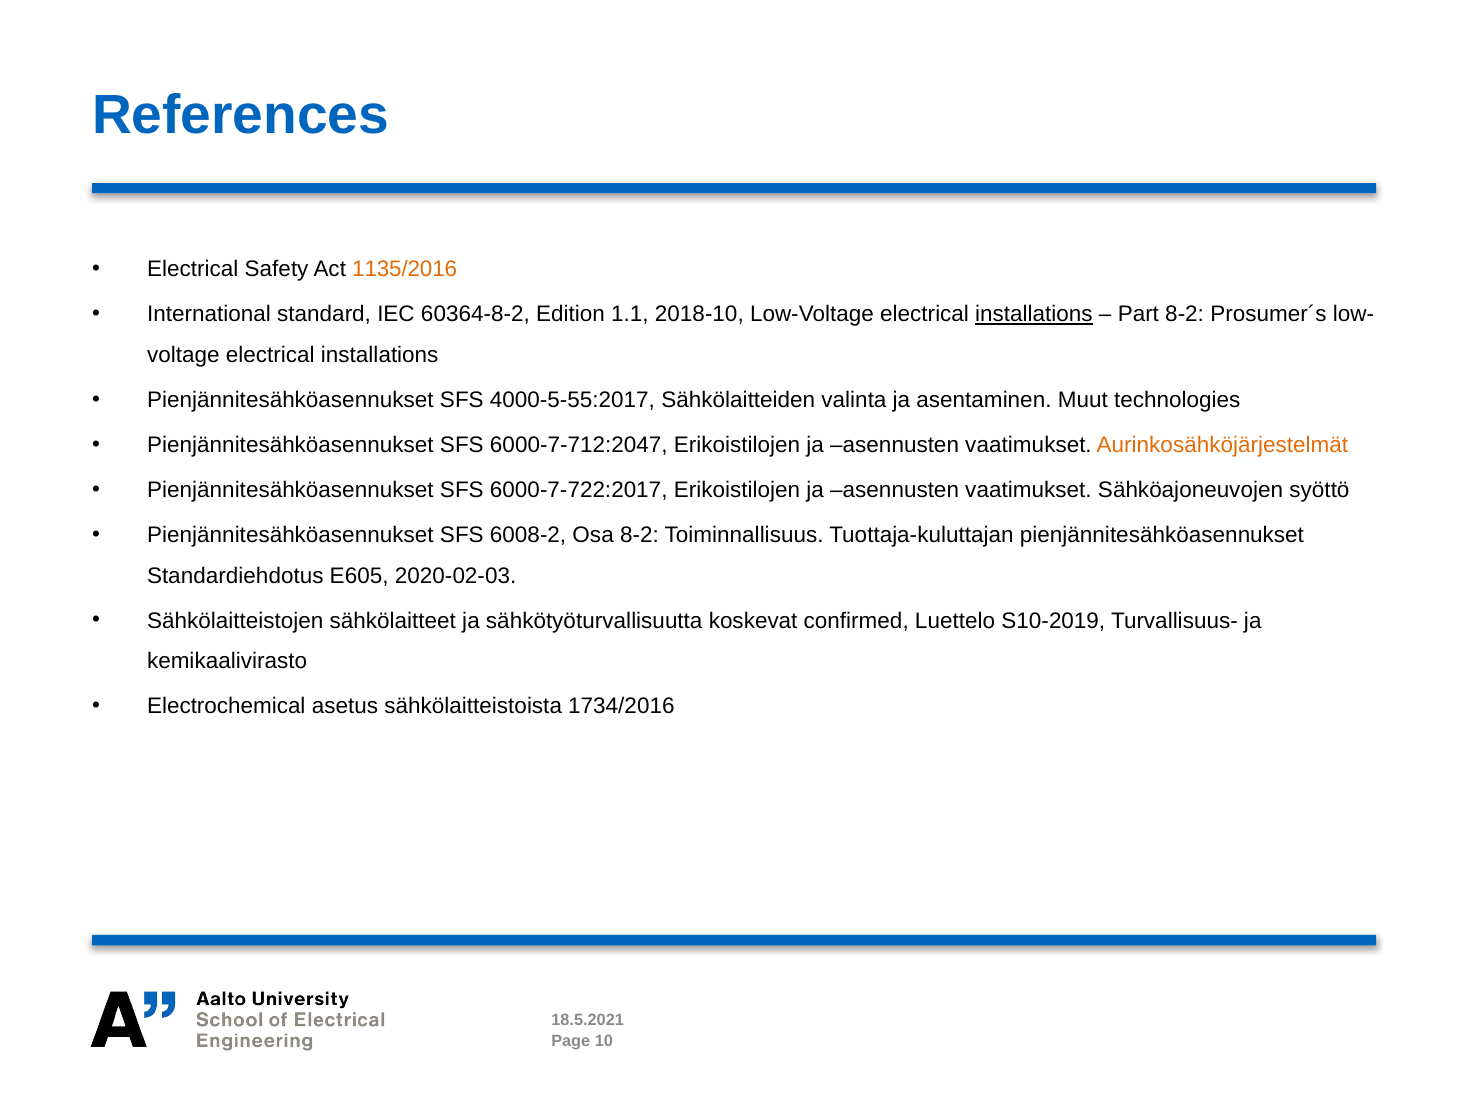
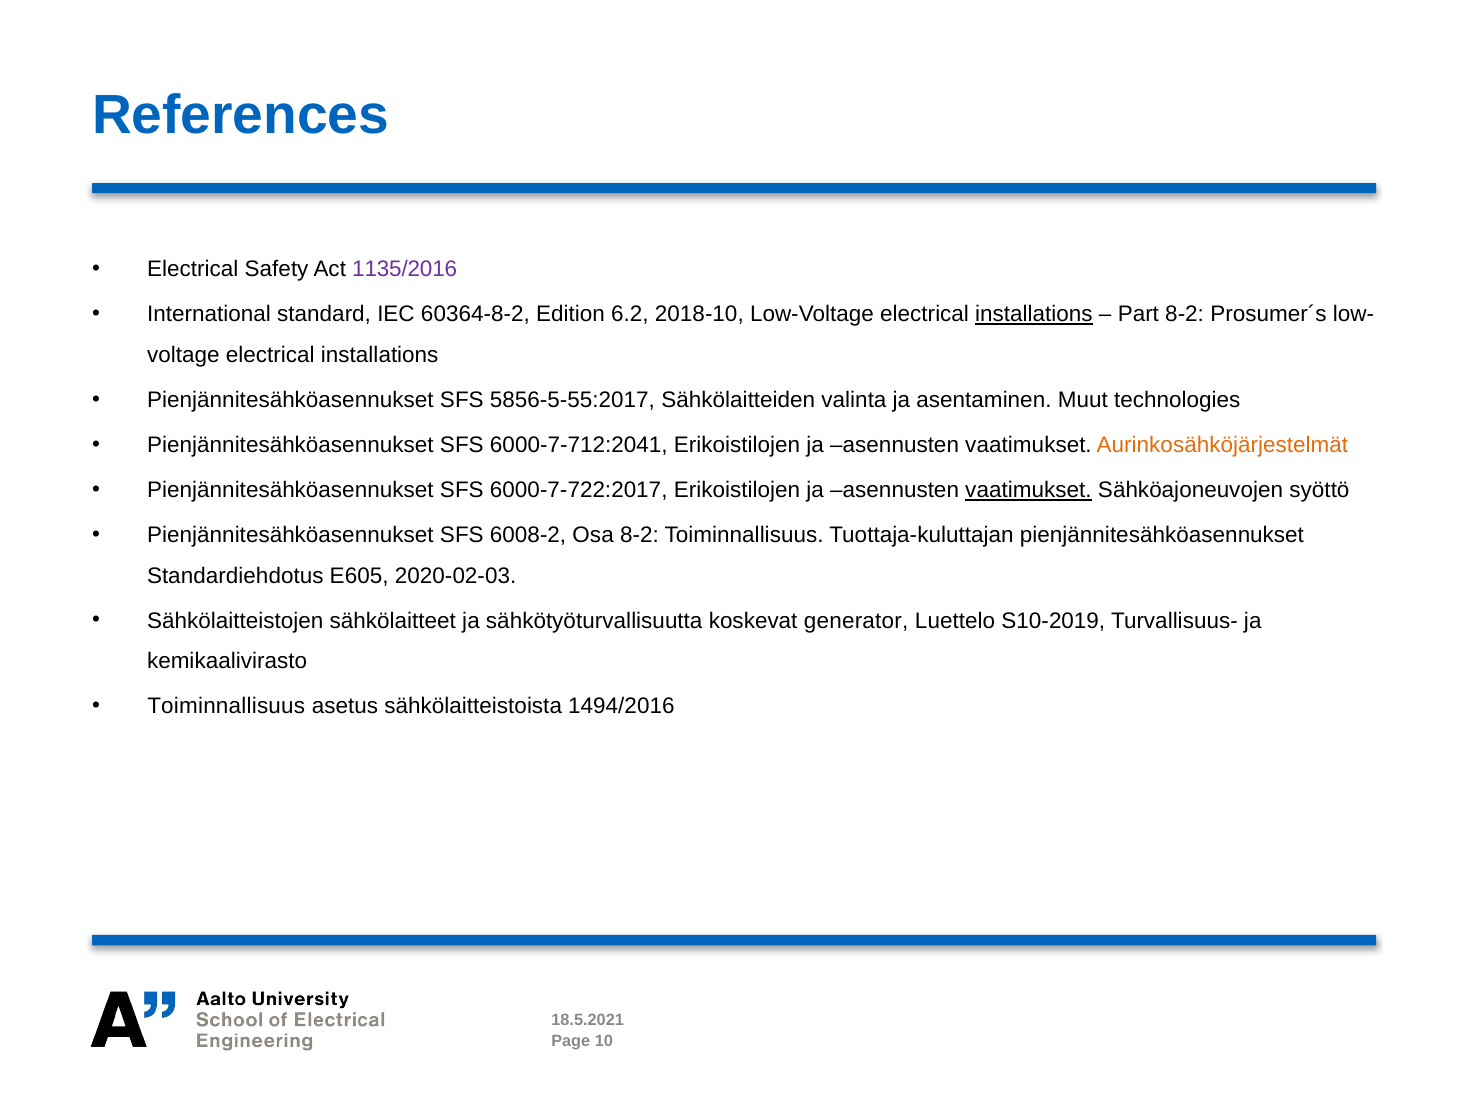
1135/2016 colour: orange -> purple
1.1: 1.1 -> 6.2
4000-5-55:2017: 4000-5-55:2017 -> 5856-5-55:2017
6000-7-712:2047: 6000-7-712:2047 -> 6000-7-712:2041
vaatimukset at (1028, 490) underline: none -> present
confirmed: confirmed -> generator
Electrochemical at (226, 706): Electrochemical -> Toiminnallisuus
1734/2016: 1734/2016 -> 1494/2016
